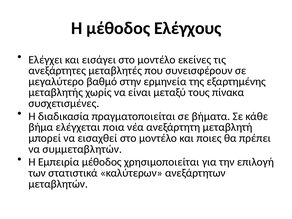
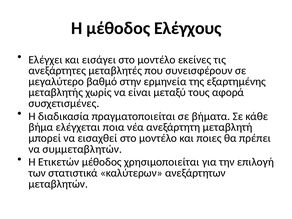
πίνακα: πίνακα -> αφορά
Εμπειρία: Εμπειρία -> Ετικετών
